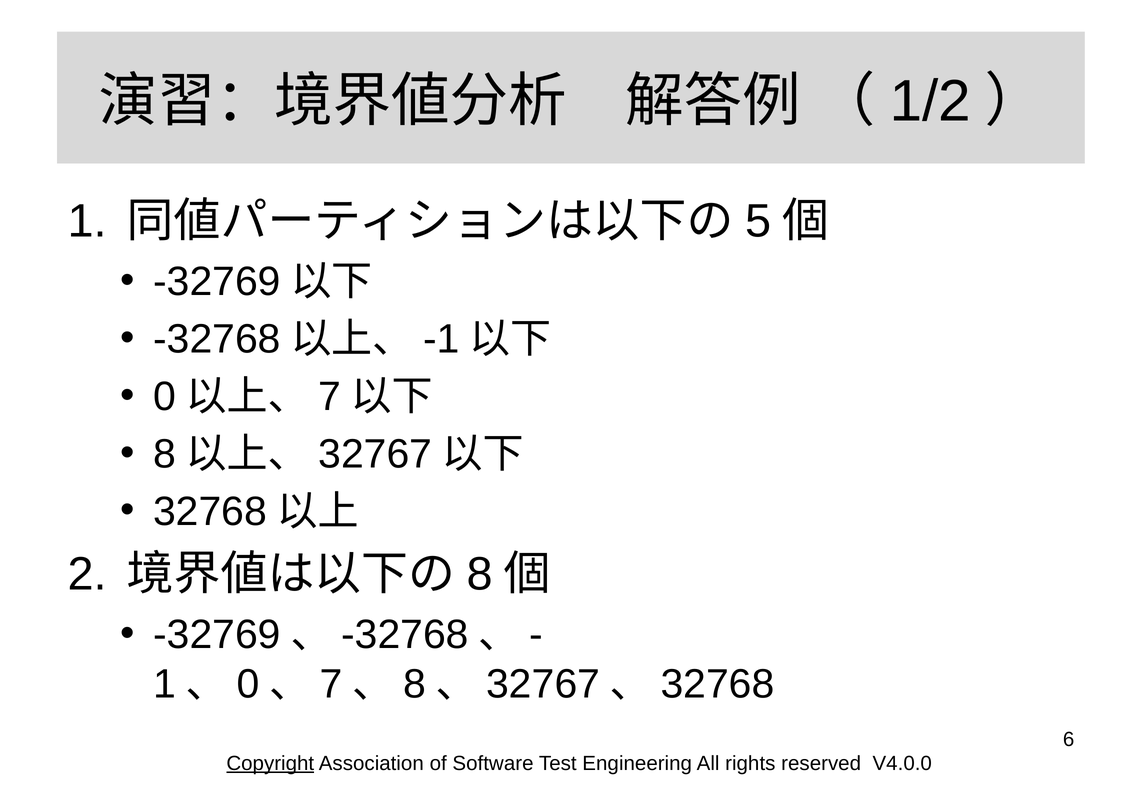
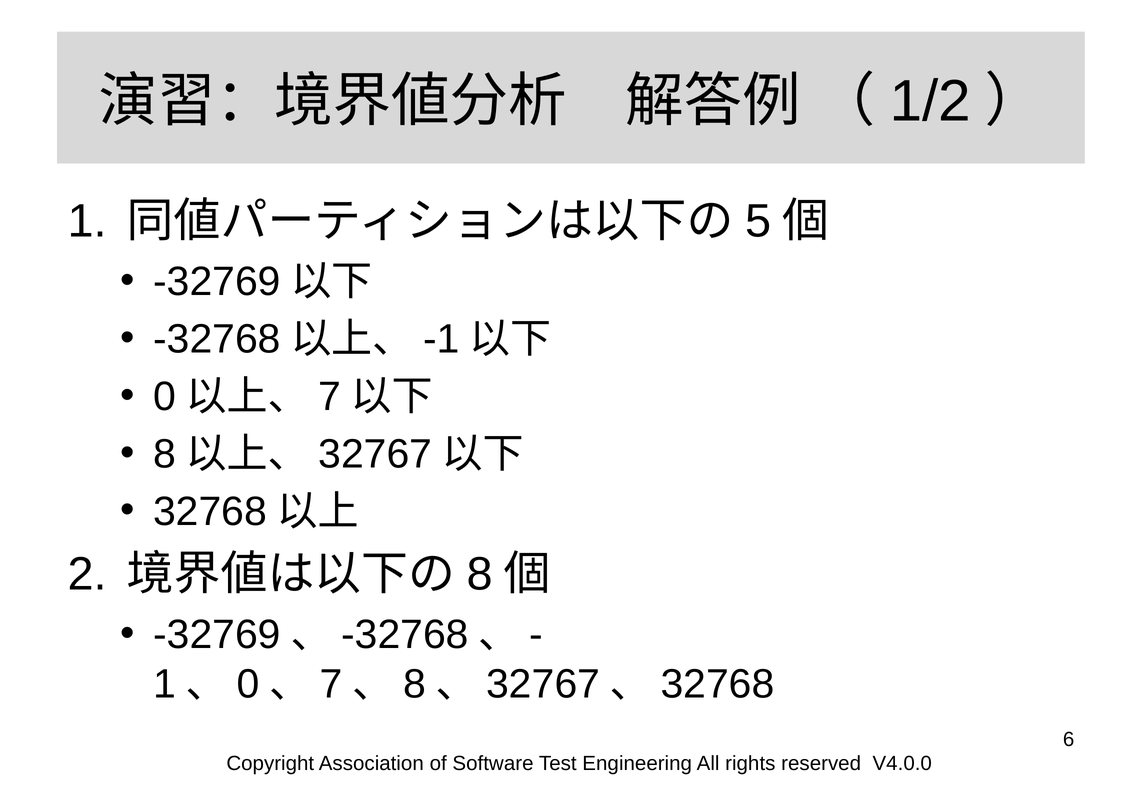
Copyright underline: present -> none
